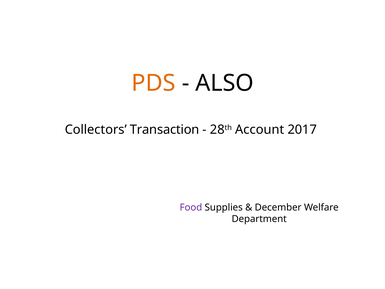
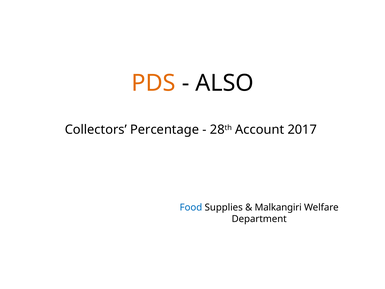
Transaction: Transaction -> Percentage
Food colour: purple -> blue
December: December -> Malkangiri
